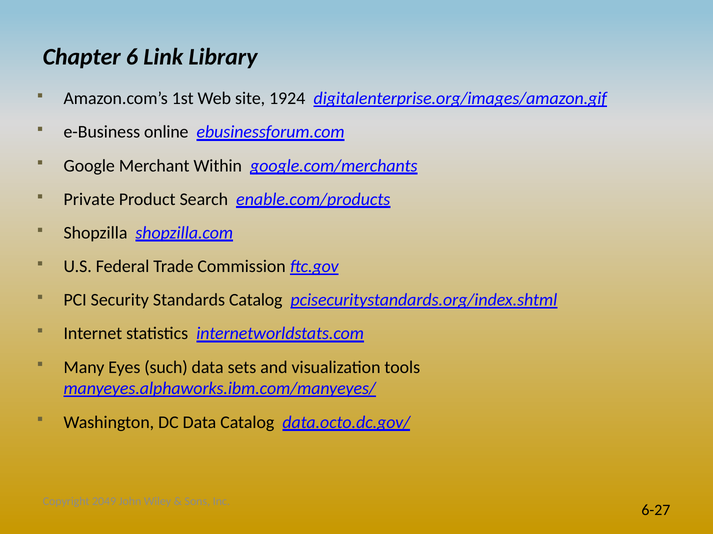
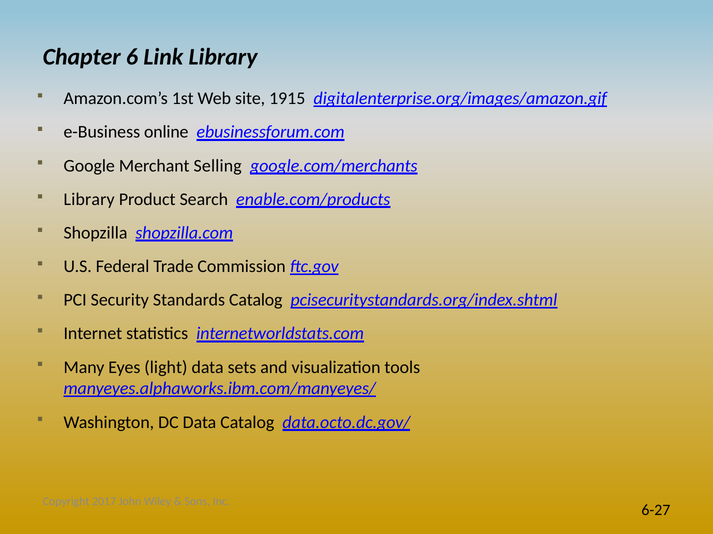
1924: 1924 -> 1915
Within: Within -> Selling
Private at (89, 200): Private -> Library
such: such -> light
2049: 2049 -> 2017
